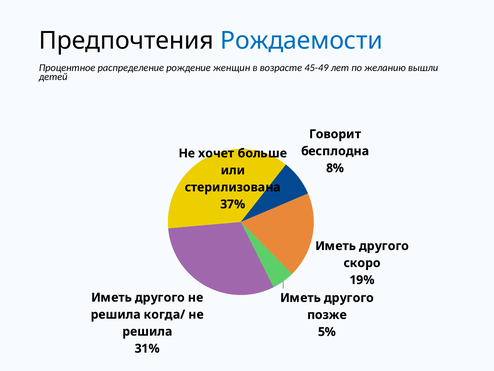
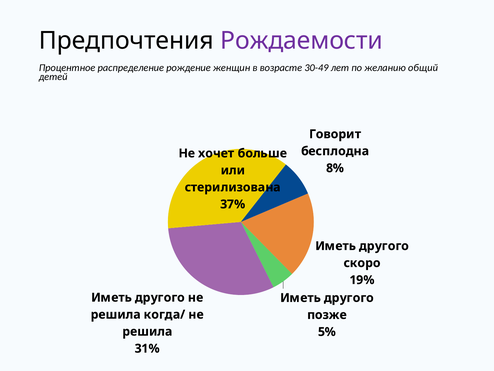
Рождаемости colour: blue -> purple
45-49: 45-49 -> 30-49
вышли: вышли -> общий
